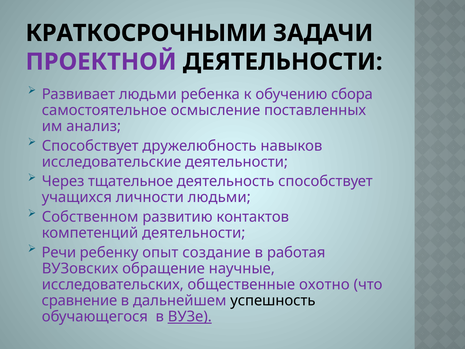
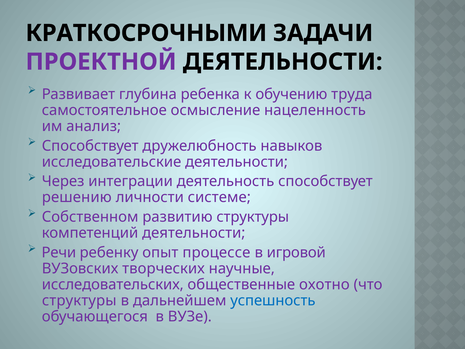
Развивает людьми: людьми -> глубина
сбора: сбора -> труда
поставленных: поставленных -> нацеленность
тщательное: тщательное -> интеграции
учащихся: учащихся -> решению
личности людьми: людьми -> системе
развитию контактов: контактов -> структуры
создание: создание -> процессе
работая: работая -> игровой
обращение: обращение -> творческих
сравнение at (79, 300): сравнение -> структуры
успешность colour: black -> blue
ВУЗе underline: present -> none
